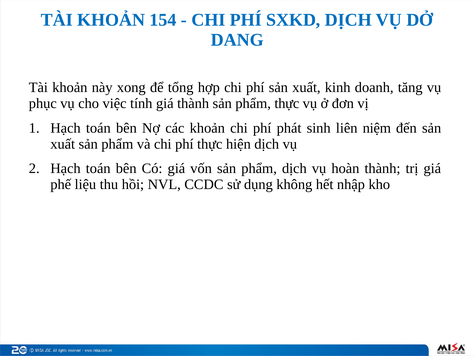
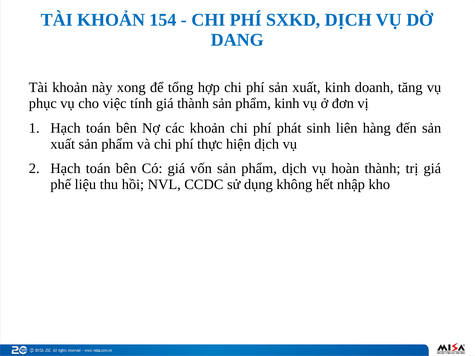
phẩm thực: thực -> kinh
niệm: niệm -> hàng
